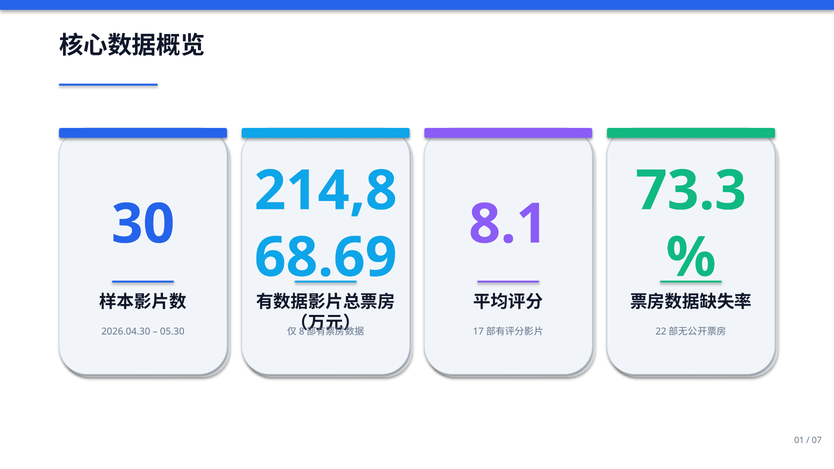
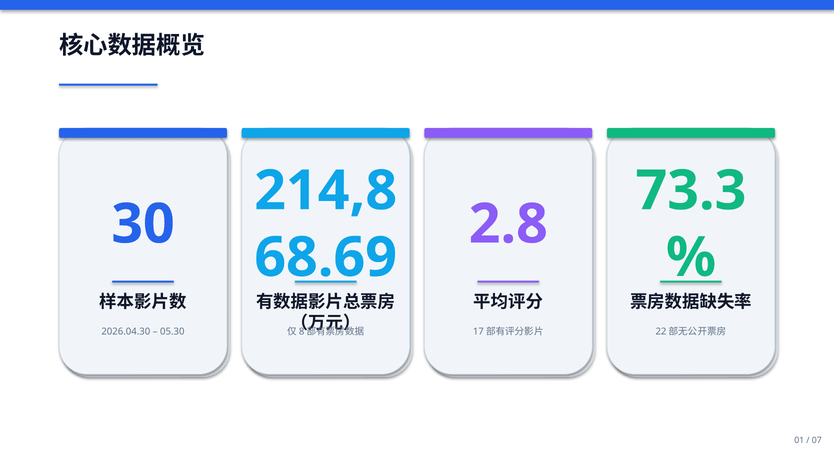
8.1: 8.1 -> 2.8
